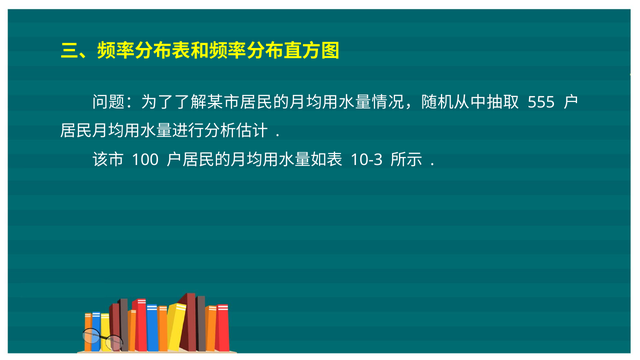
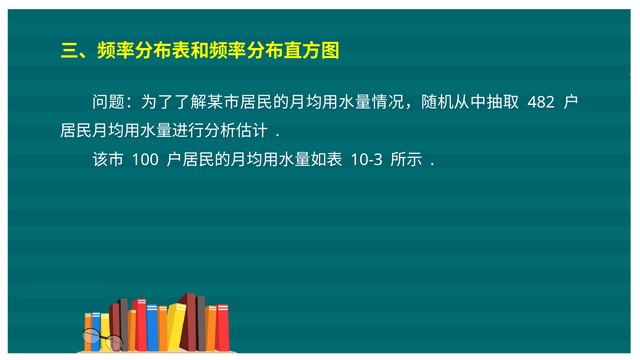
555: 555 -> 482
